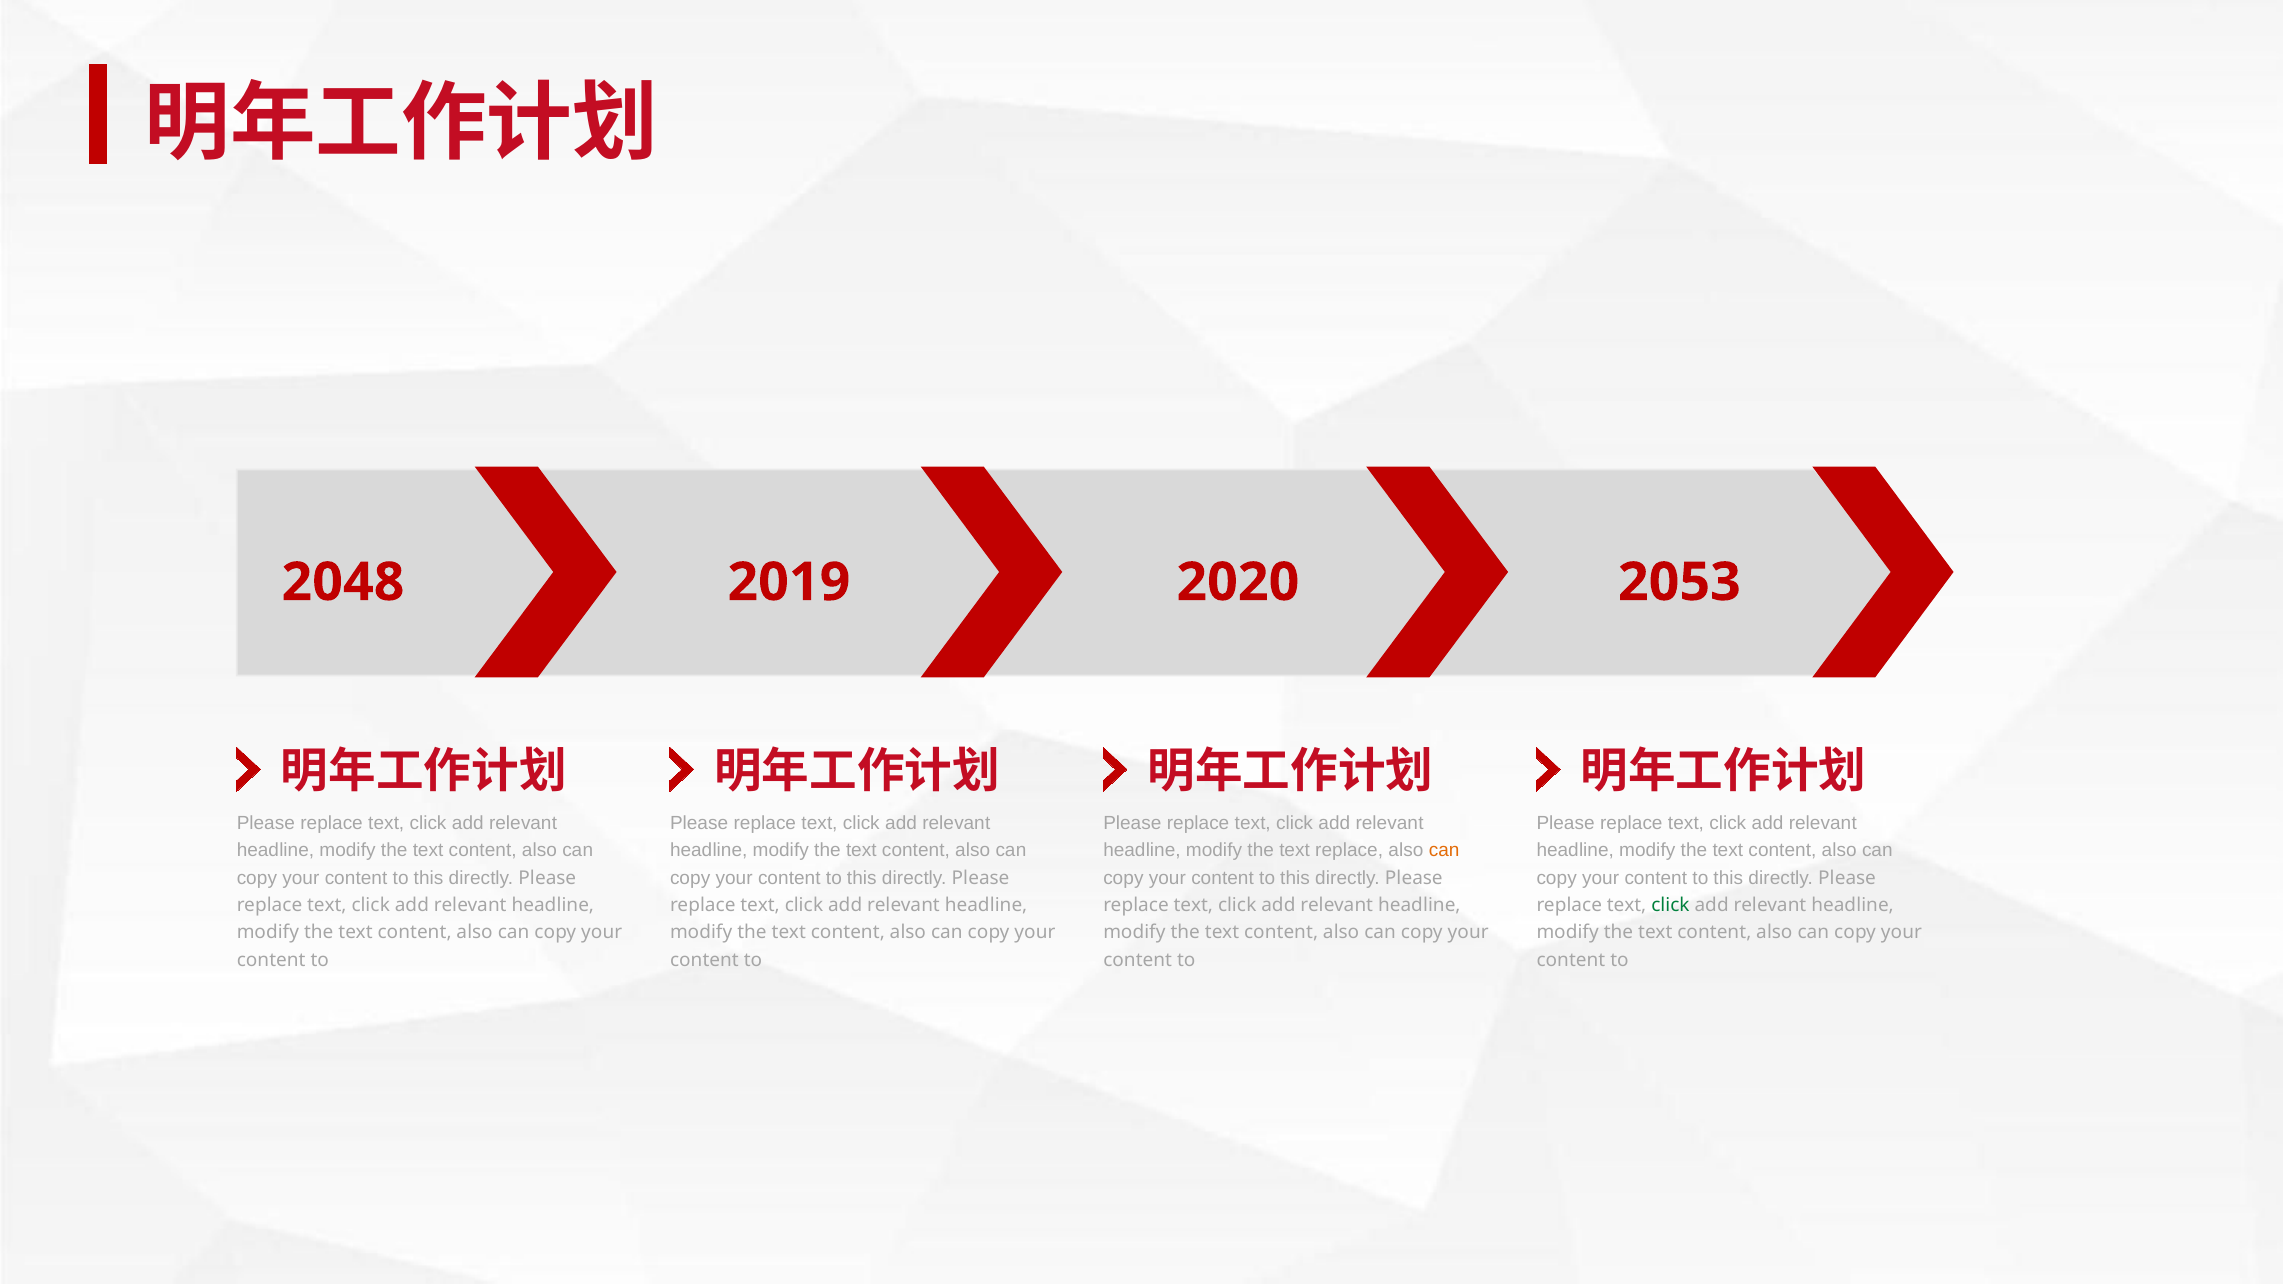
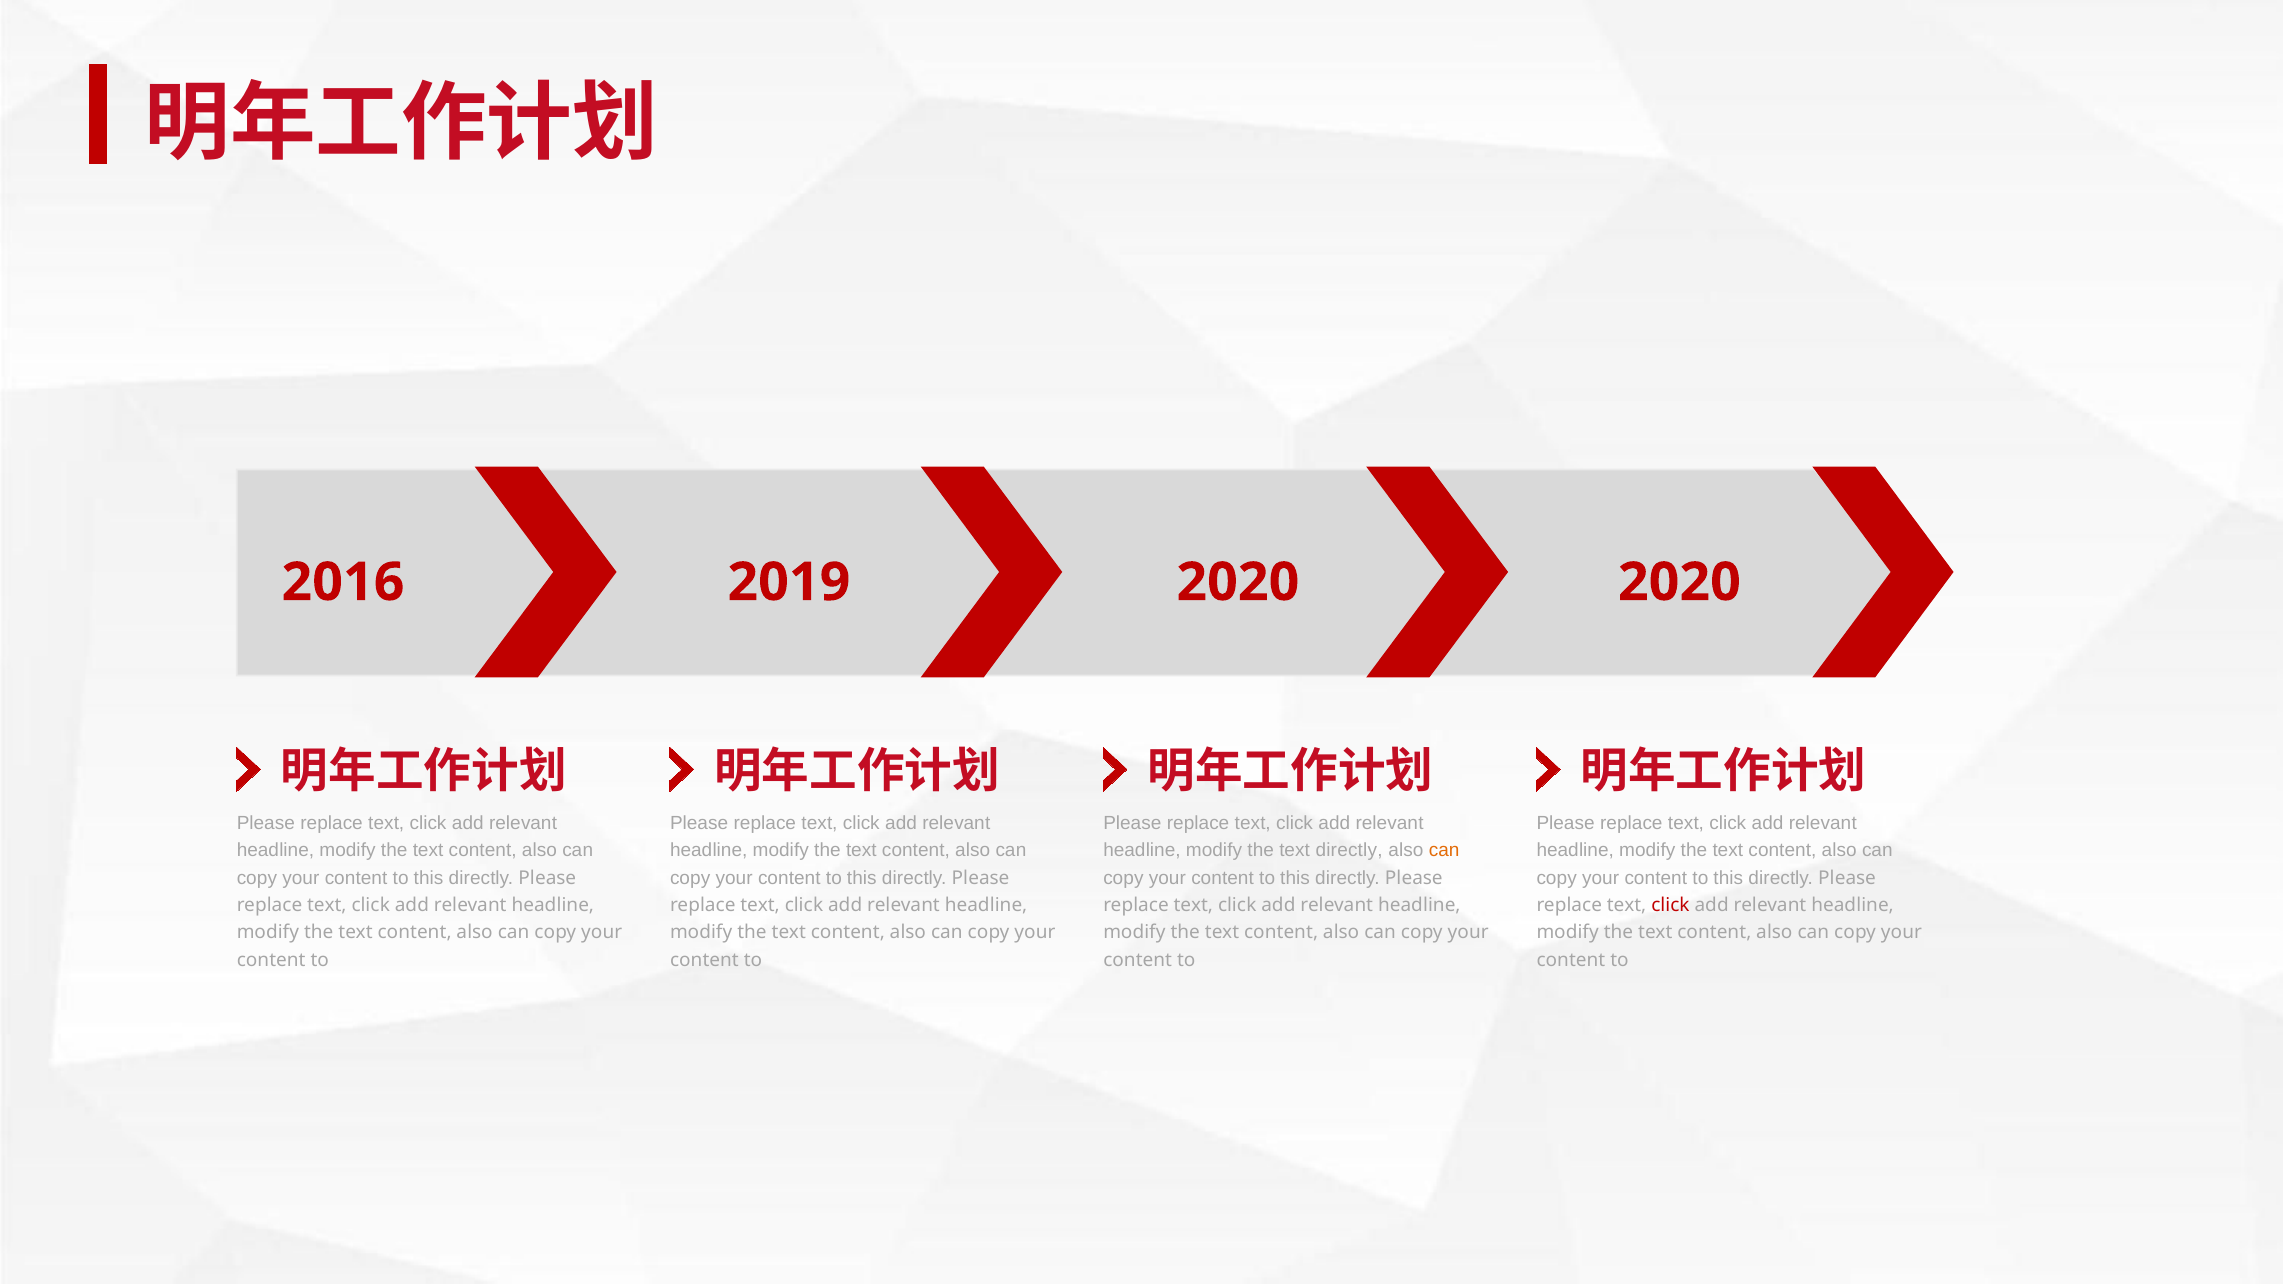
2048: 2048 -> 2016
2020 2053: 2053 -> 2020
text replace: replace -> directly
click at (1670, 905) colour: green -> red
